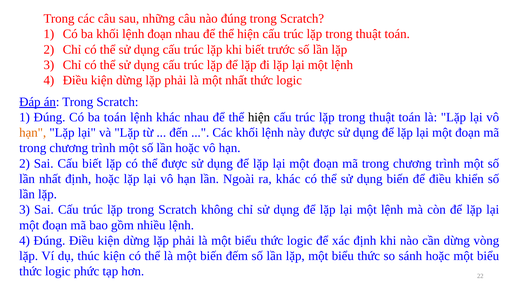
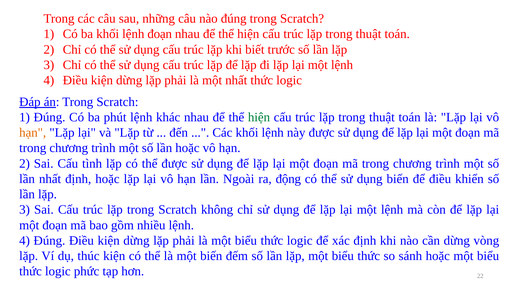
ba toán: toán -> phút
hiện at (259, 117) colour: black -> green
Cấu biết: biết -> tình
ra khác: khác -> động
